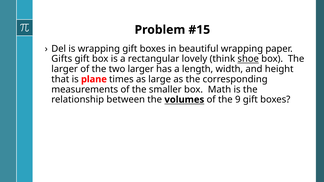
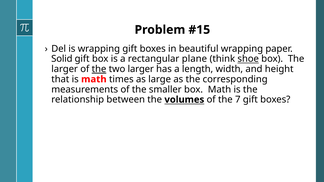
Gifts: Gifts -> Solid
lovely: lovely -> plane
the at (99, 69) underline: none -> present
is plane: plane -> math
9: 9 -> 7
